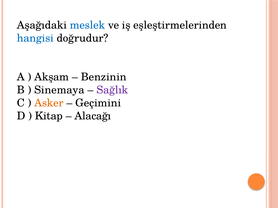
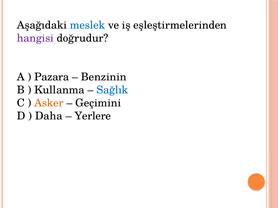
hangisi colour: blue -> purple
Akşam: Akşam -> Pazara
Sinemaya: Sinemaya -> Kullanma
Sağlık colour: purple -> blue
Kitap: Kitap -> Daha
Alacağı: Alacağı -> Yerlere
